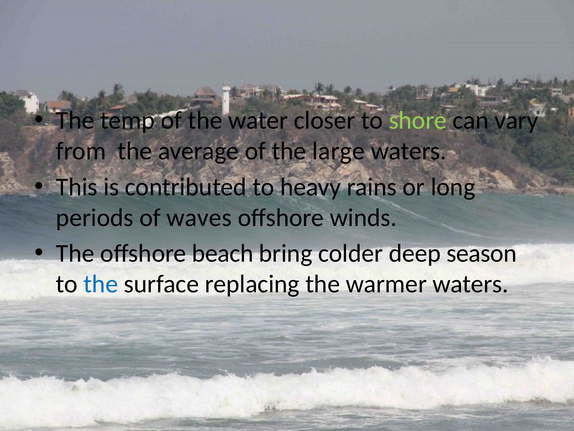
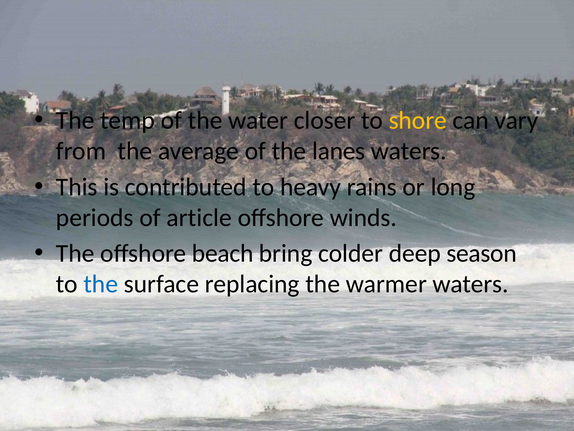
shore colour: light green -> yellow
large: large -> lanes
waves: waves -> article
